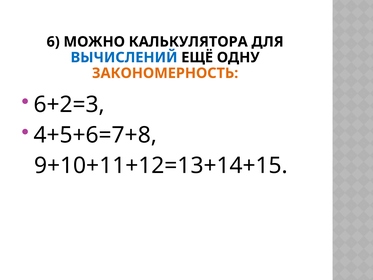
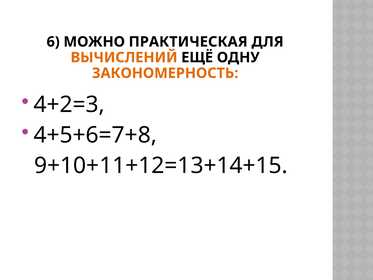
КАЛЬКУЛЯТОРА: КАЛЬКУЛЯТОРА -> ПРАКТИЧЕСКАЯ
ВЫЧИСЛЕНИЙ colour: blue -> orange
6+2=3: 6+2=3 -> 4+2=3
